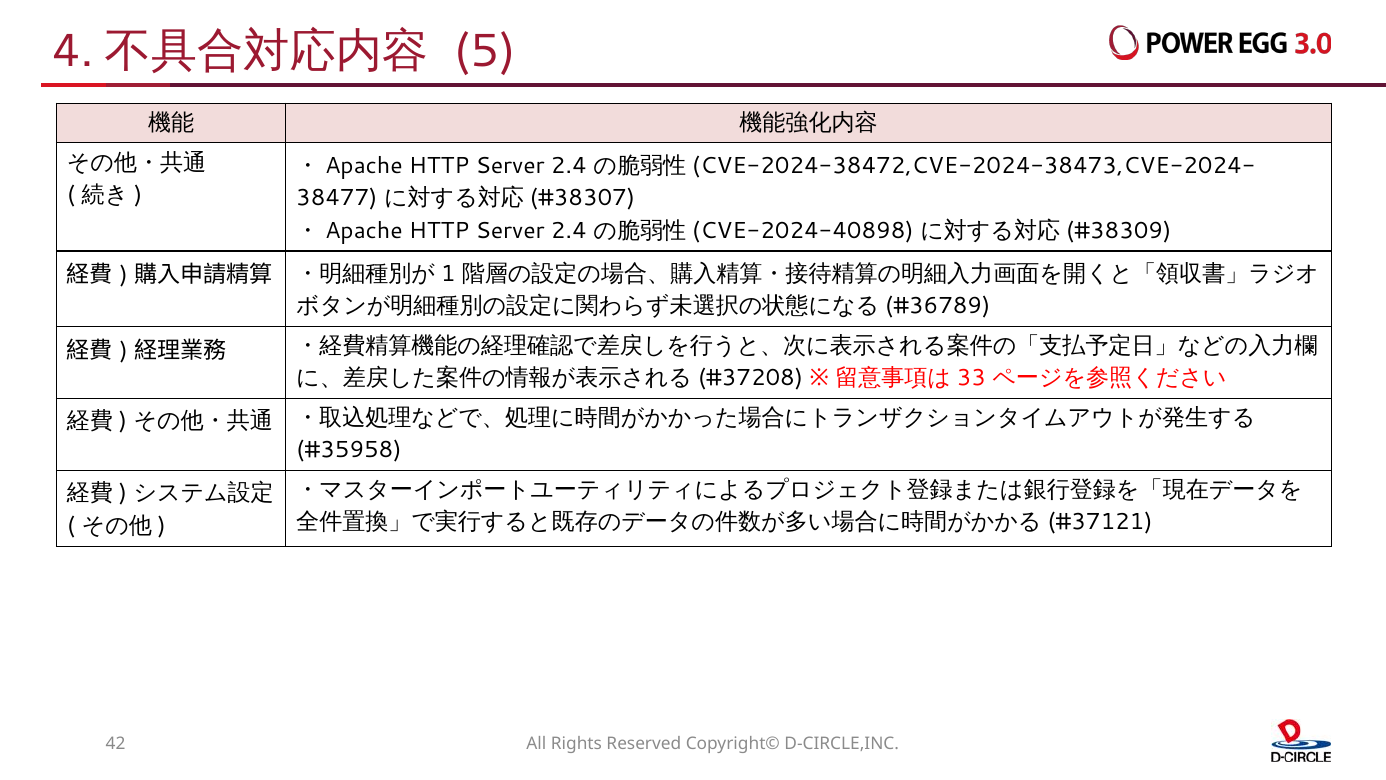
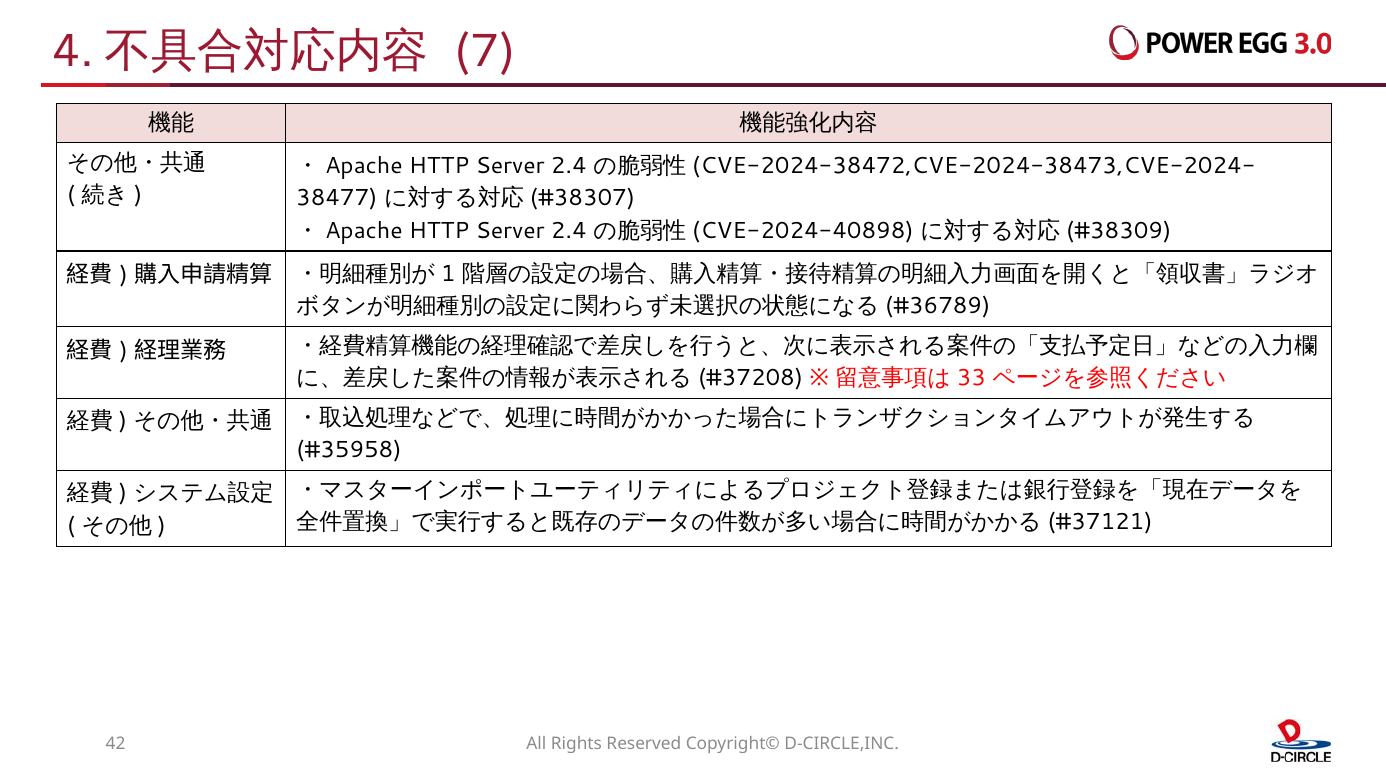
5: 5 -> 7
